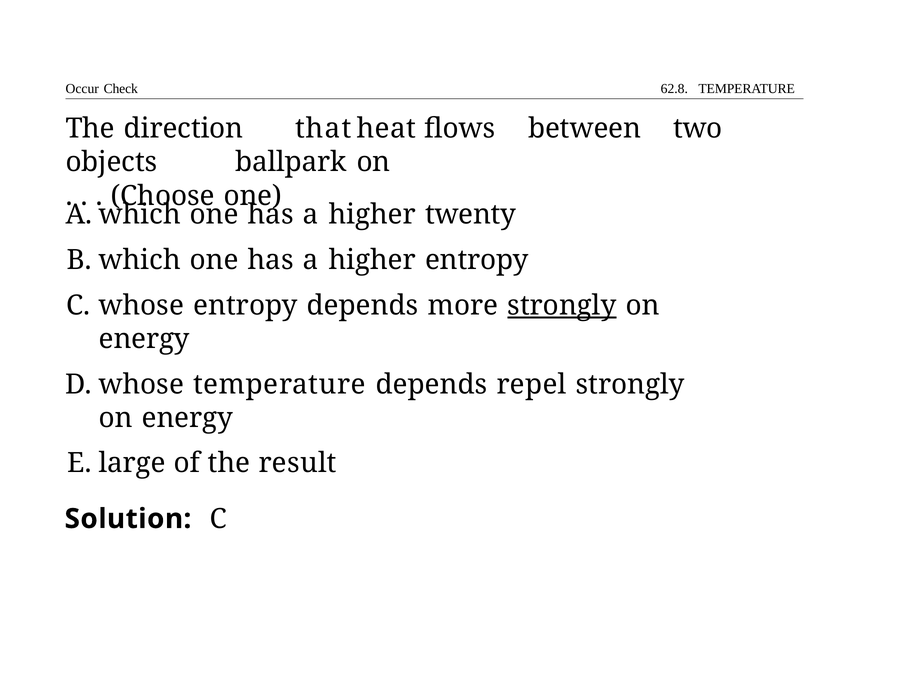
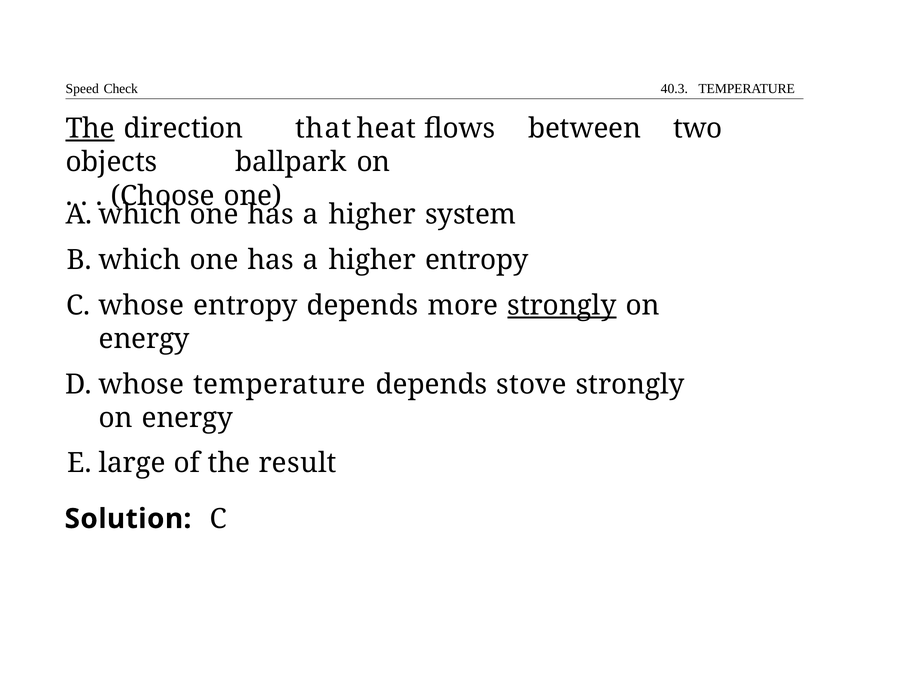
Occur: Occur -> Speed
62.8: 62.8 -> 40.3
The at (90, 129) underline: none -> present
twenty: twenty -> system
repel: repel -> stove
